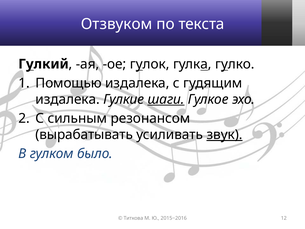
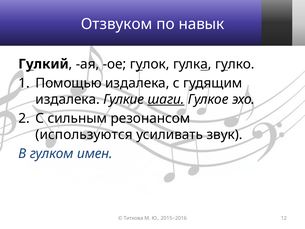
текста: текста -> навык
вырабатывать: вырабатывать -> используются
звук underline: present -> none
было: было -> имен
